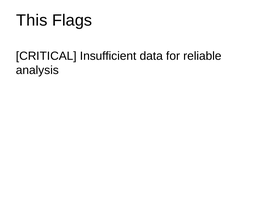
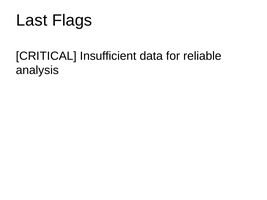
This: This -> Last
